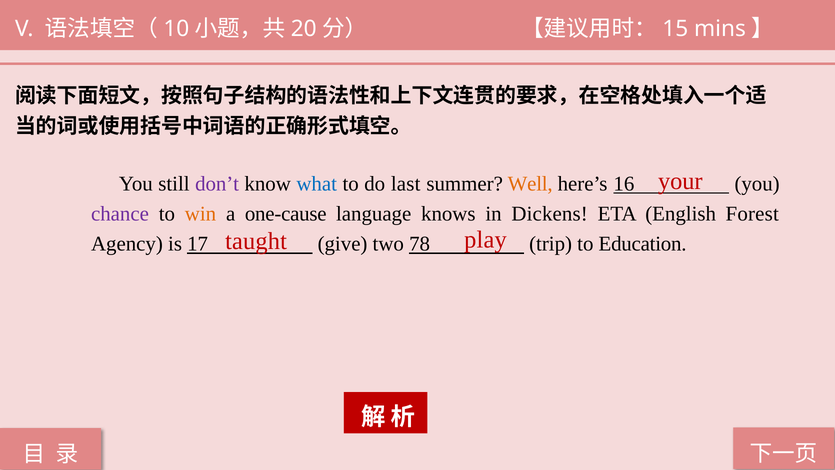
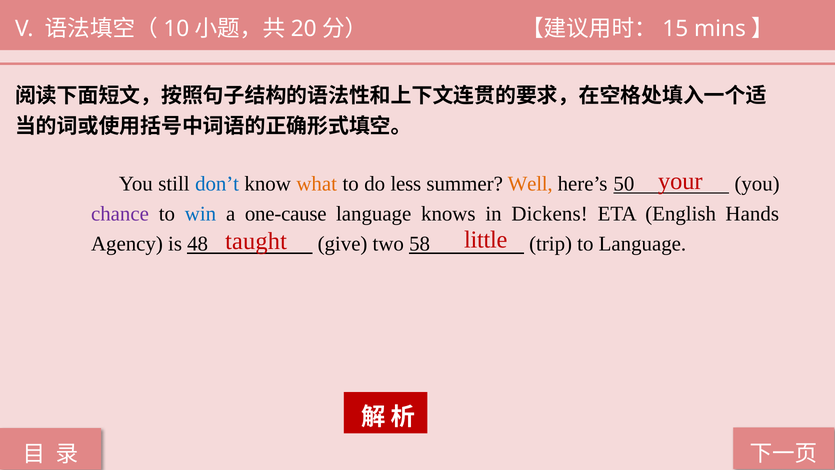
don’t colour: purple -> blue
what colour: blue -> orange
last: last -> less
16: 16 -> 50
win colour: orange -> blue
Forest: Forest -> Hands
play: play -> little
17: 17 -> 48
78: 78 -> 58
to Education: Education -> Language
